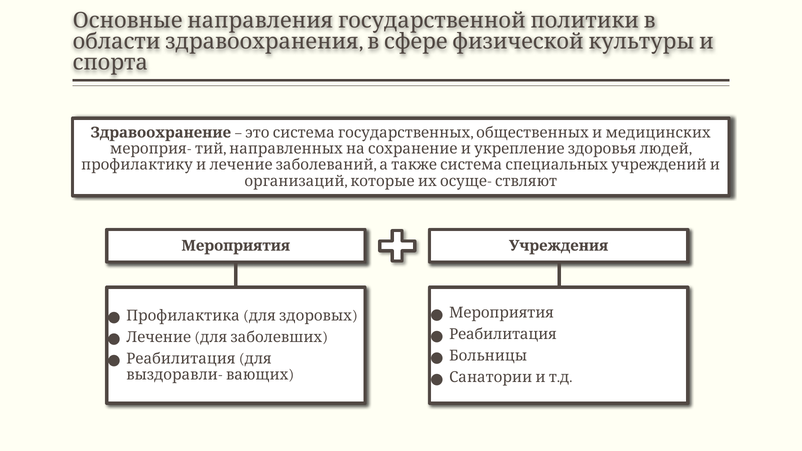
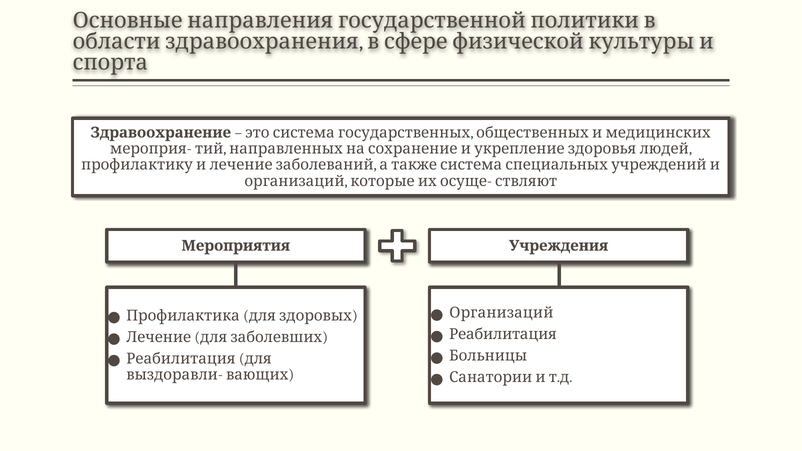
Мероприятия at (502, 313): Мероприятия -> Организаций
